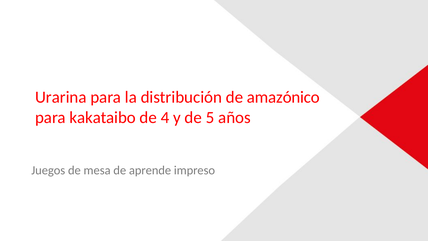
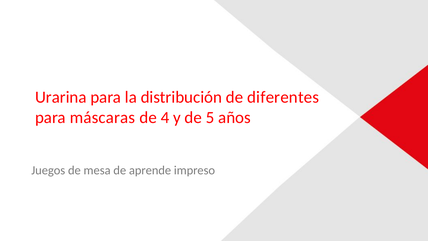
amazónico: amazónico -> diferentes
kakataibo: kakataibo -> máscaras
